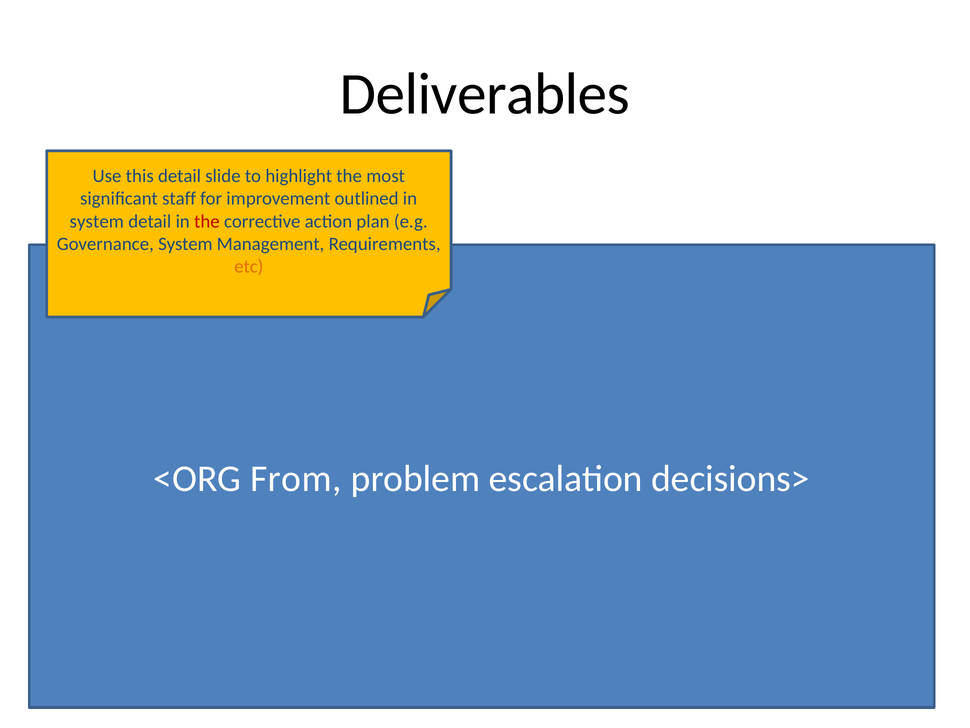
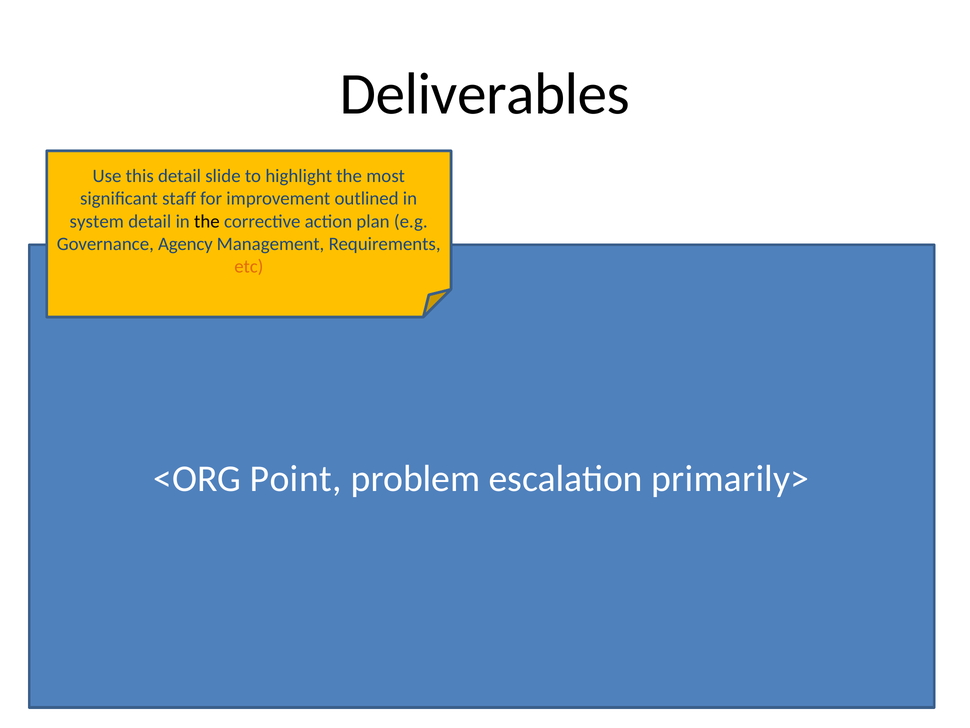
the at (207, 221) colour: red -> black
Governance System: System -> Agency
From: From -> Point
decisions>: decisions> -> primarily>
